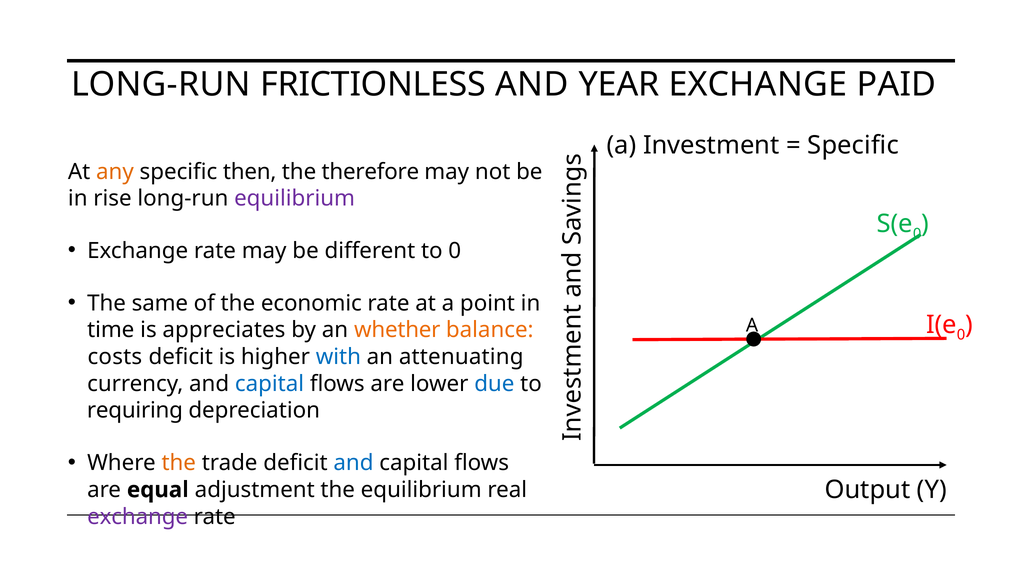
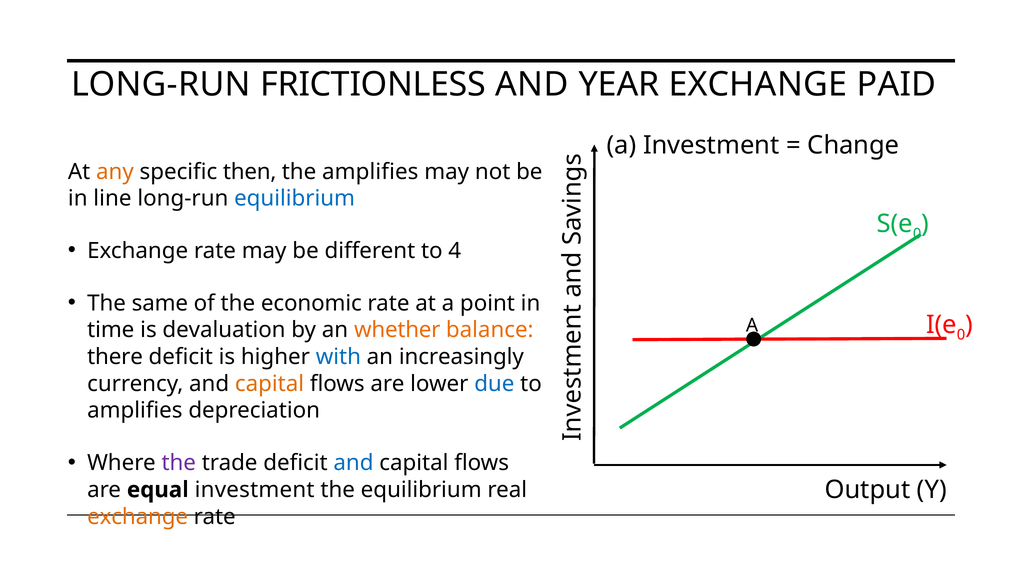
Specific at (853, 146): Specific -> Change
the therefore: therefore -> amplifies
rise: rise -> line
equilibrium at (295, 198) colour: purple -> blue
to 0: 0 -> 4
appreciates: appreciates -> devaluation
costs: costs -> there
attenuating: attenuating -> increasingly
capital at (270, 384) colour: blue -> orange
requiring at (135, 411): requiring -> amplifies
the at (179, 463) colour: orange -> purple
equal adjustment: adjustment -> investment
exchange at (138, 517) colour: purple -> orange
